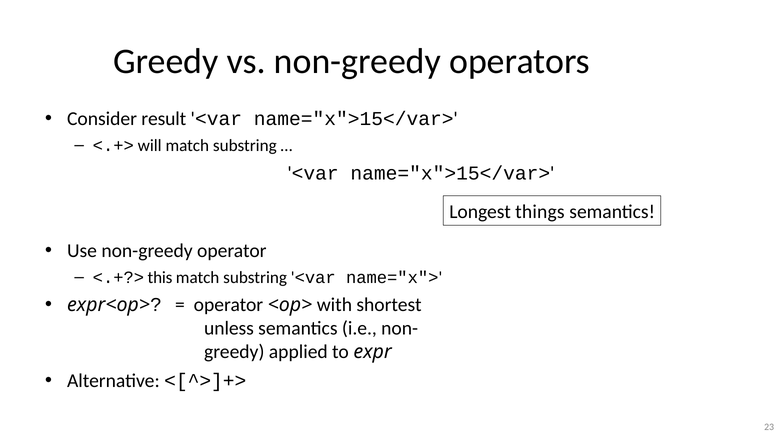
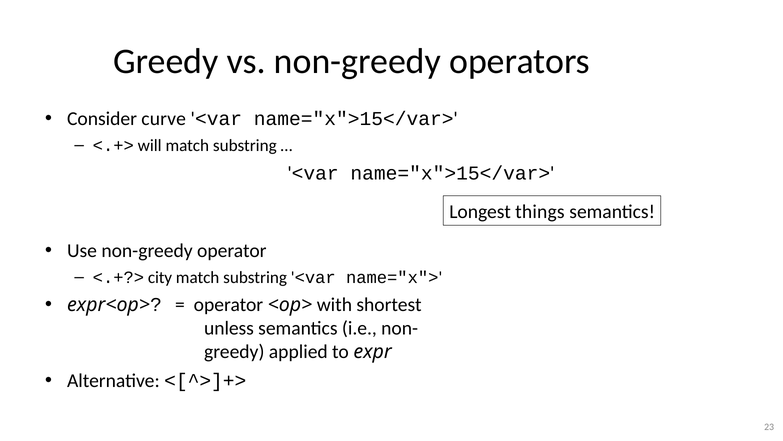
result: result -> curve
this: this -> city
